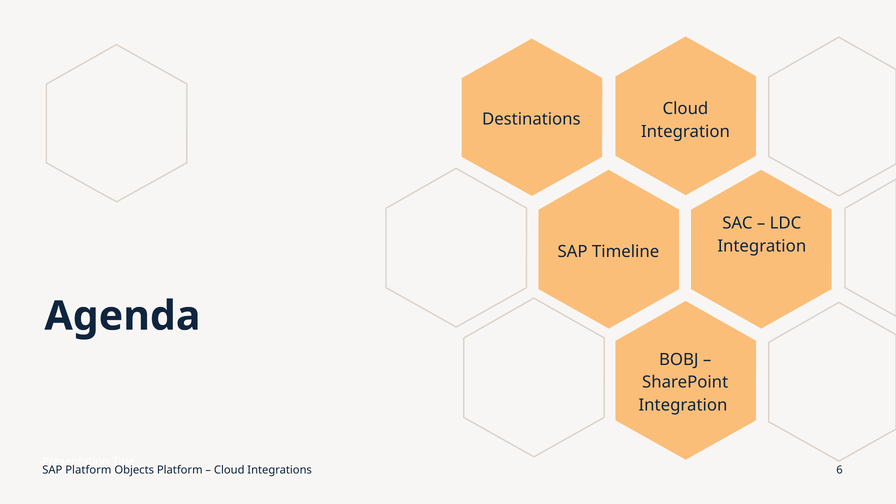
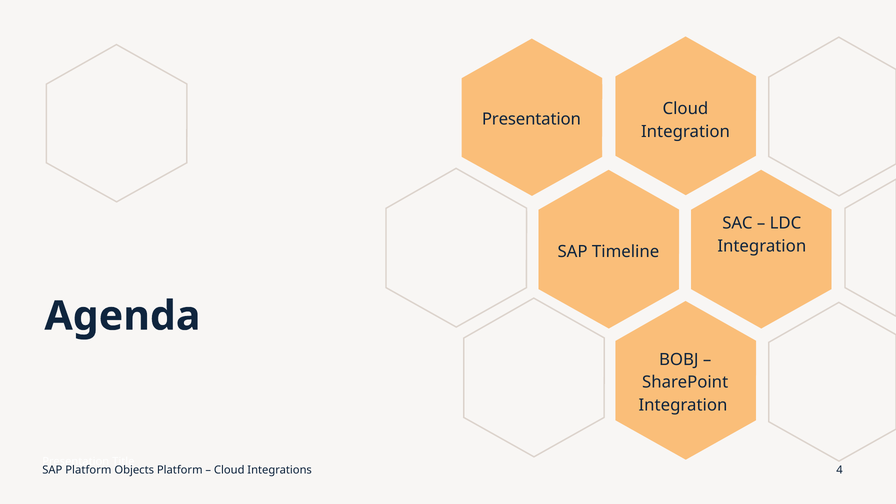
Destinations at (531, 119): Destinations -> Presentation
6: 6 -> 4
